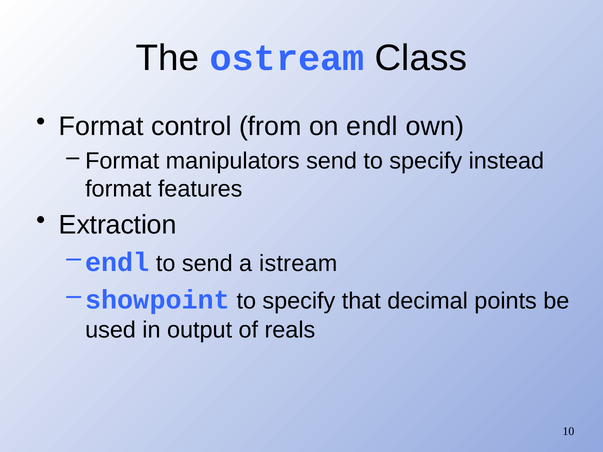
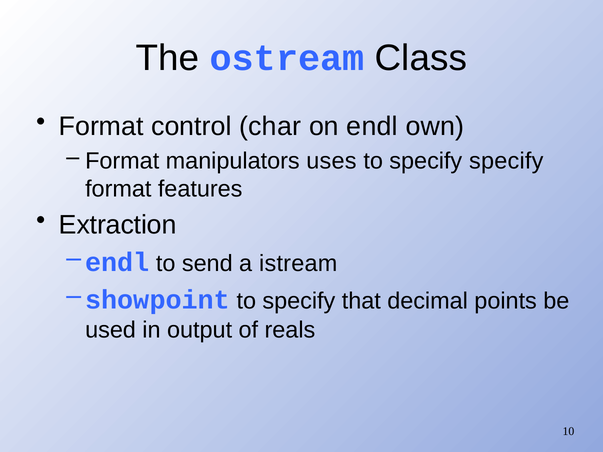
from: from -> char
manipulators send: send -> uses
specify instead: instead -> specify
